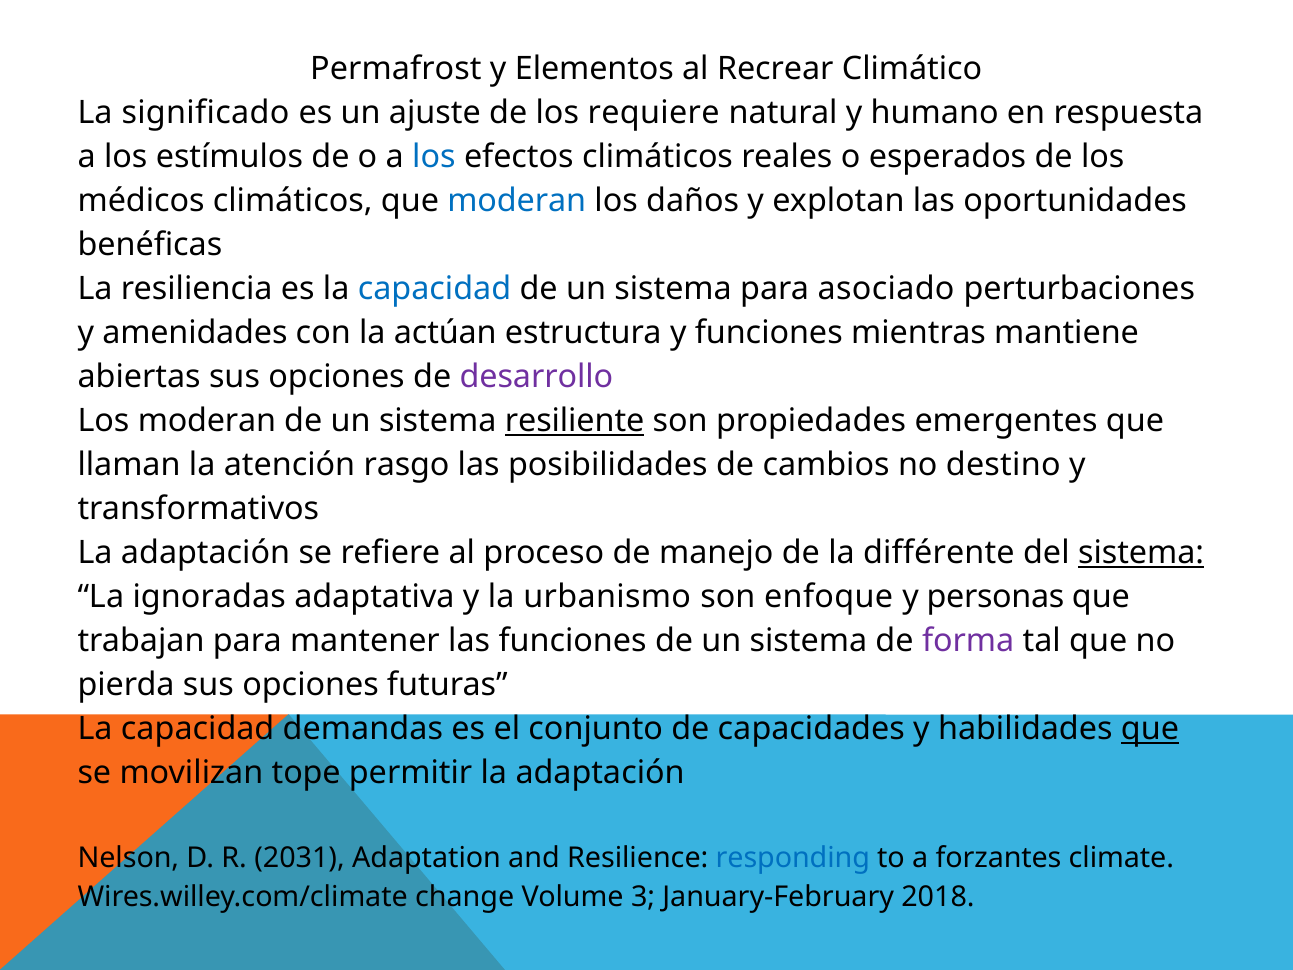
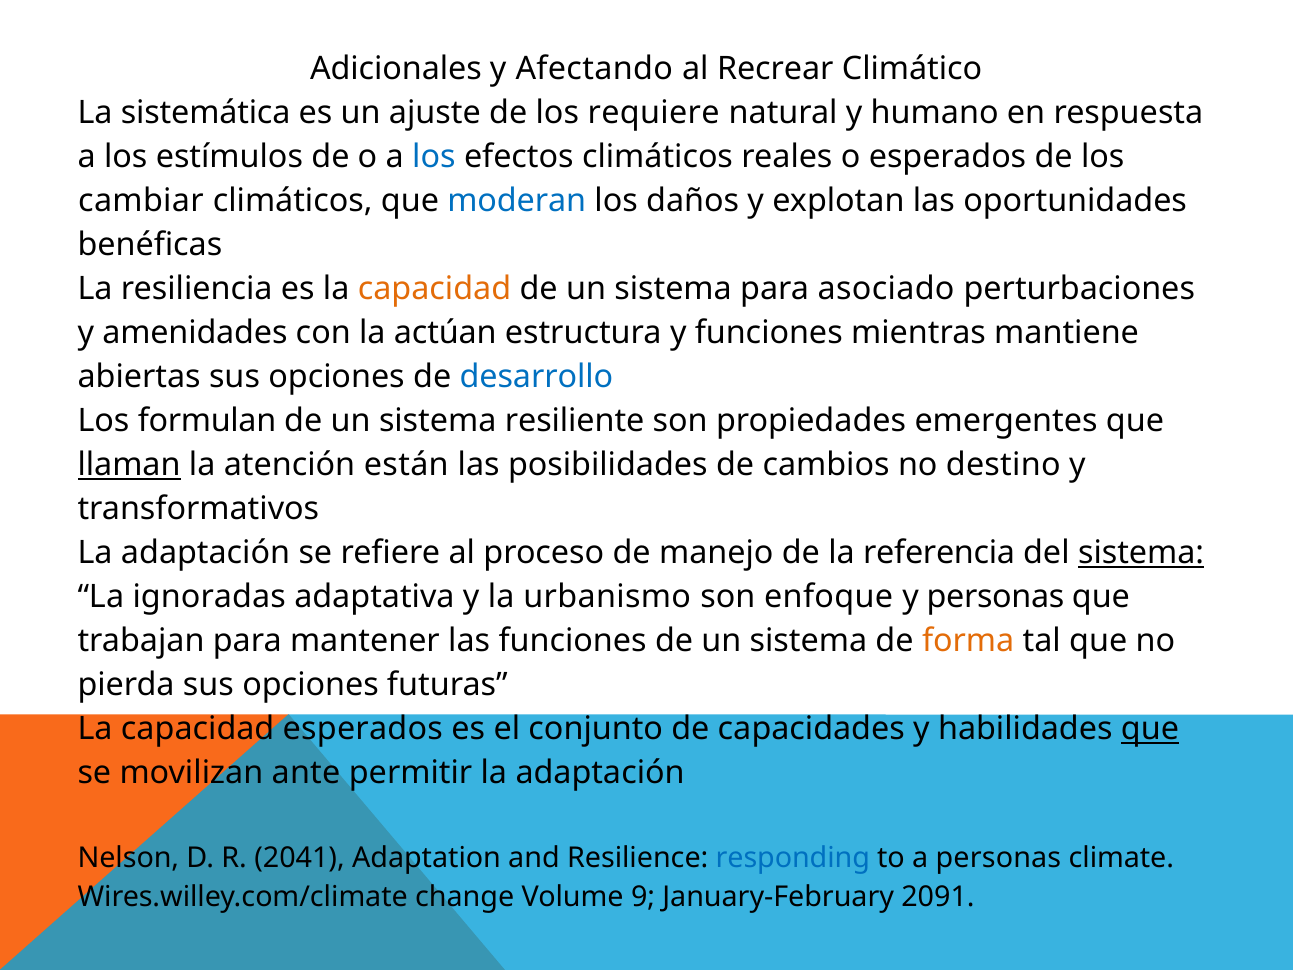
Permafrost: Permafrost -> Adicionales
Elementos: Elementos -> Afectando
significado: significado -> sistemática
médicos: médicos -> cambiar
capacidad at (434, 289) colour: blue -> orange
desarrollo colour: purple -> blue
Los moderan: moderan -> formulan
resiliente underline: present -> none
llaman underline: none -> present
rasgo: rasgo -> están
différente: différente -> referencia
forma colour: purple -> orange
capacidad demandas: demandas -> esperados
tope: tope -> ante
2031: 2031 -> 2041
a forzantes: forzantes -> personas
3: 3 -> 9
2018: 2018 -> 2091
